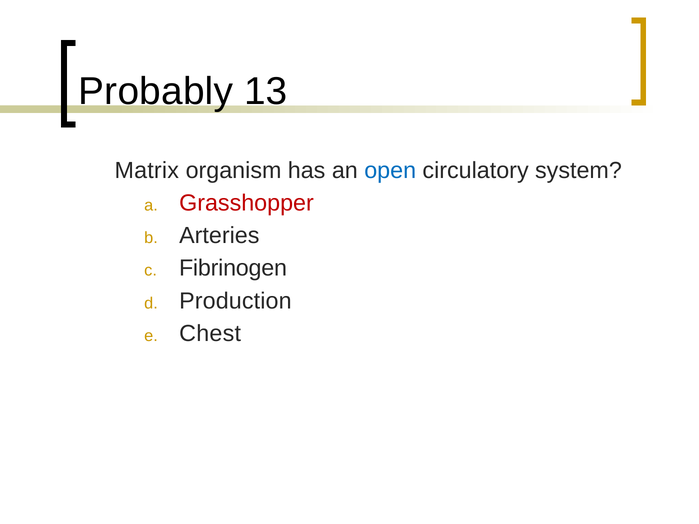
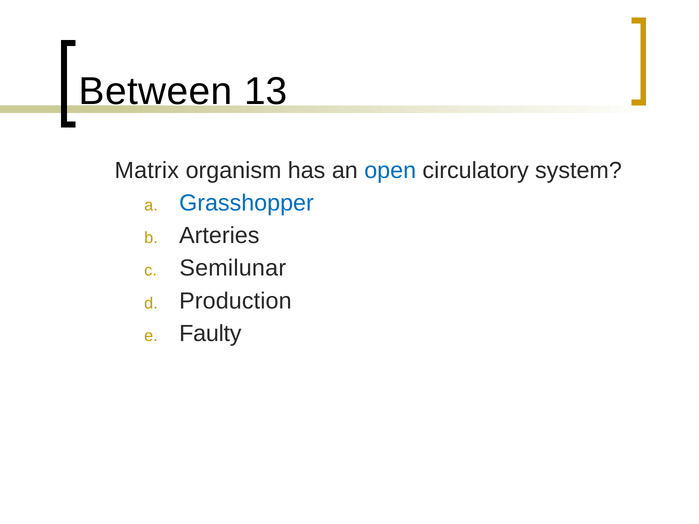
Probably: Probably -> Between
Grasshopper colour: red -> blue
Fibrinogen: Fibrinogen -> Semilunar
Chest: Chest -> Faulty
